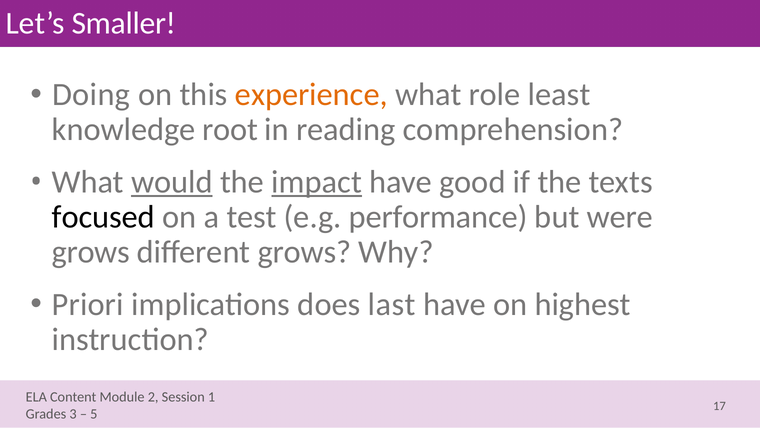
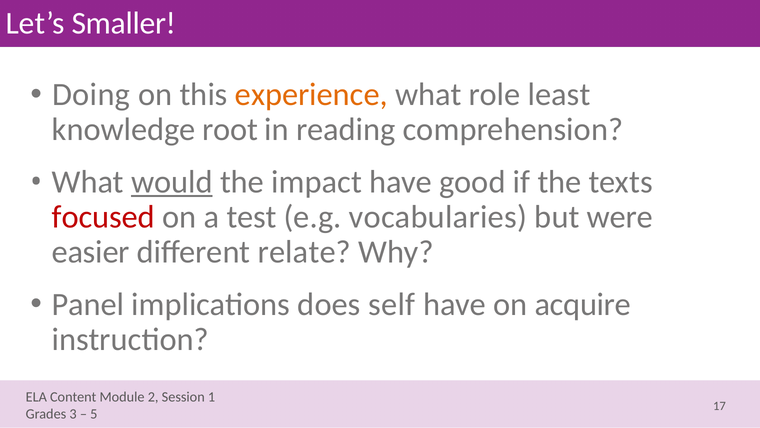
impact underline: present -> none
focused colour: black -> red
performance: performance -> vocabularies
grows at (91, 252): grows -> easier
different grows: grows -> relate
Priori: Priori -> Panel
last: last -> self
highest: highest -> acquire
